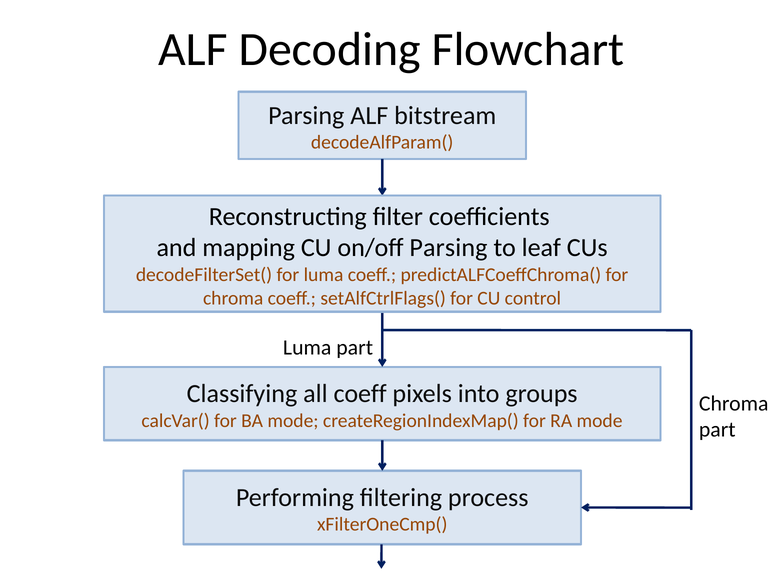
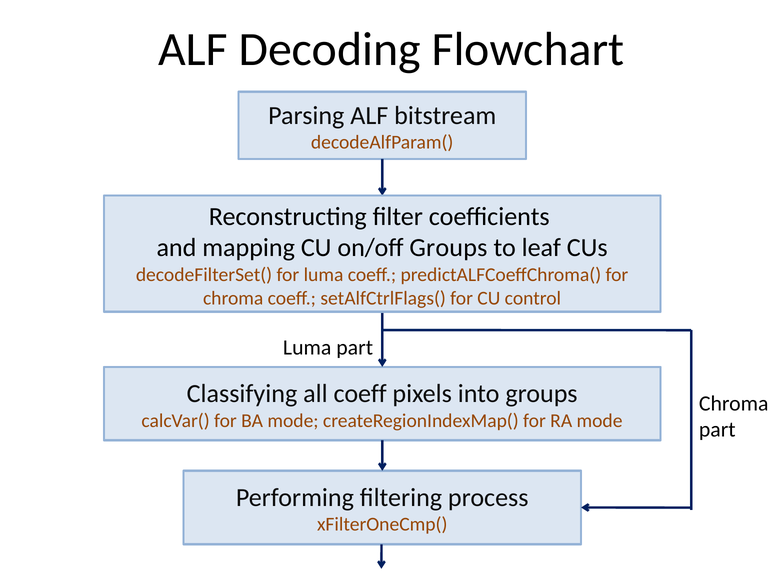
on/off Parsing: Parsing -> Groups
